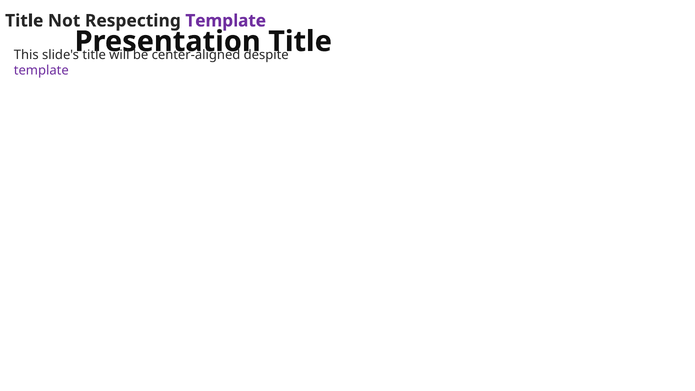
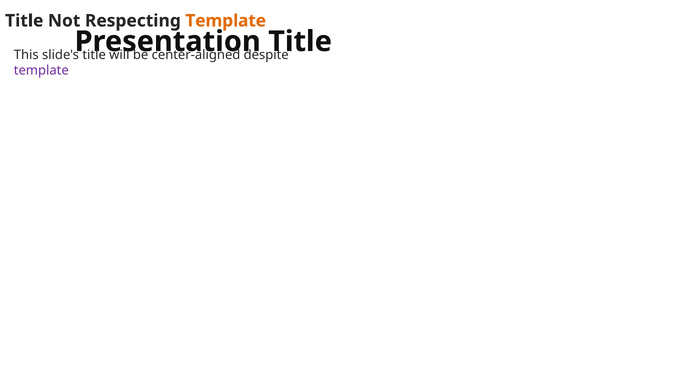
Template at (226, 21) colour: purple -> orange
